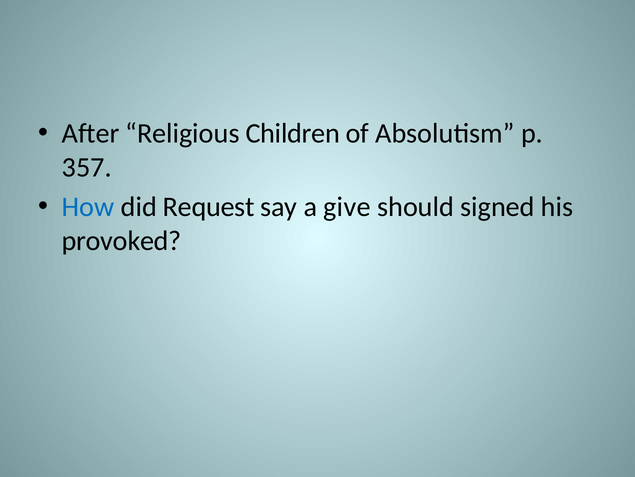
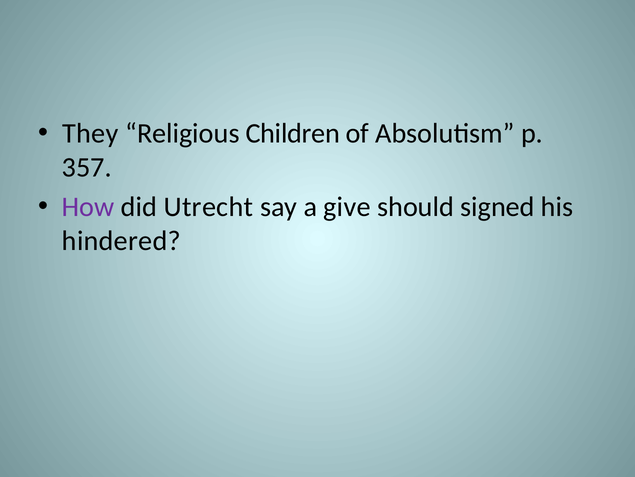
After: After -> They
How colour: blue -> purple
Request: Request -> Utrecht
provoked: provoked -> hindered
